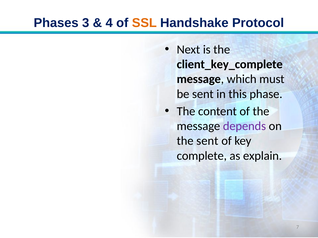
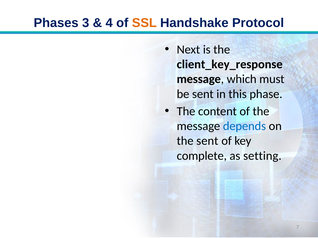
client_key_complete: client_key_complete -> client_key_response
depends colour: purple -> blue
explain: explain -> setting
